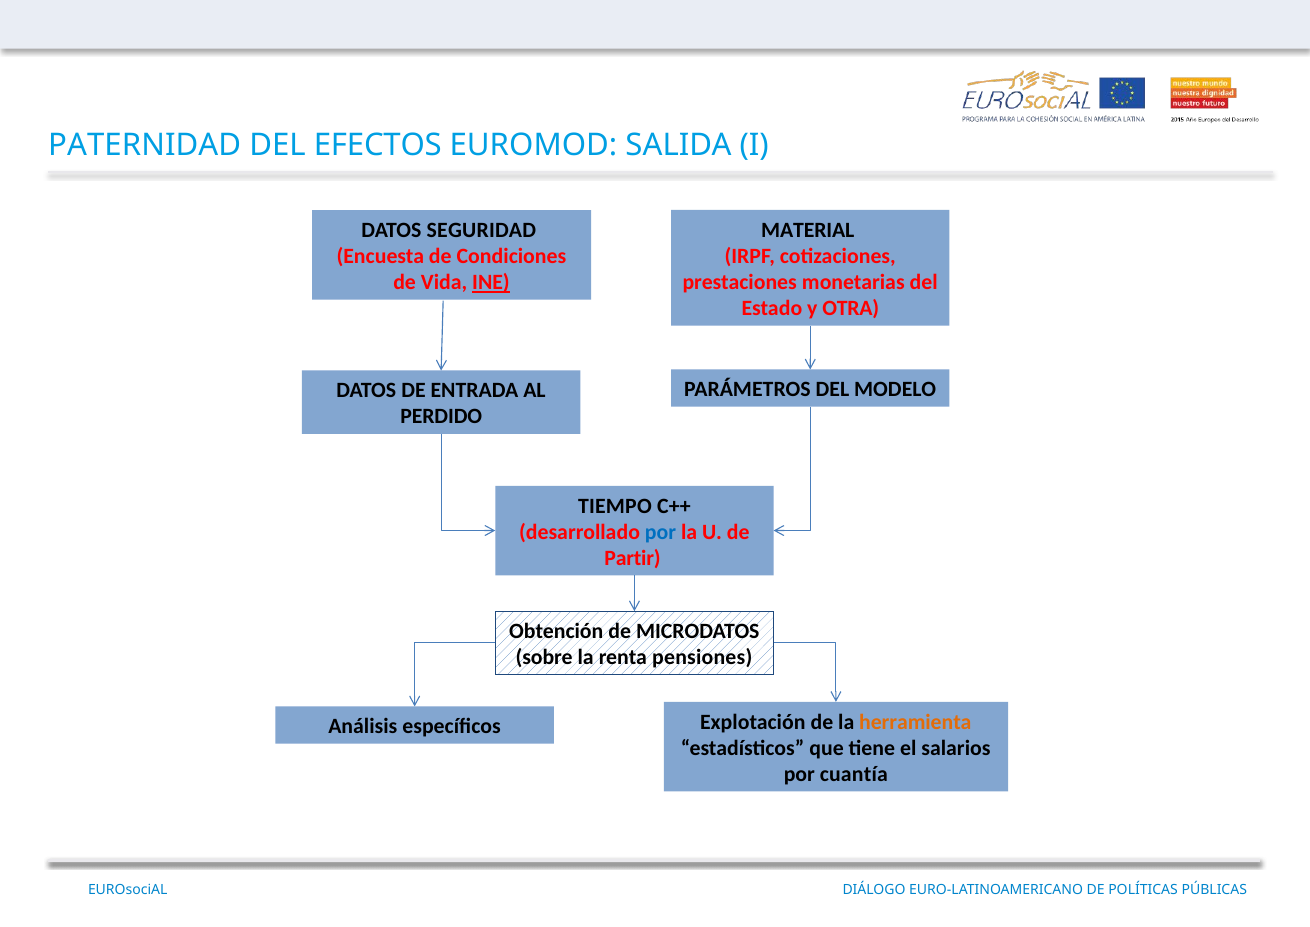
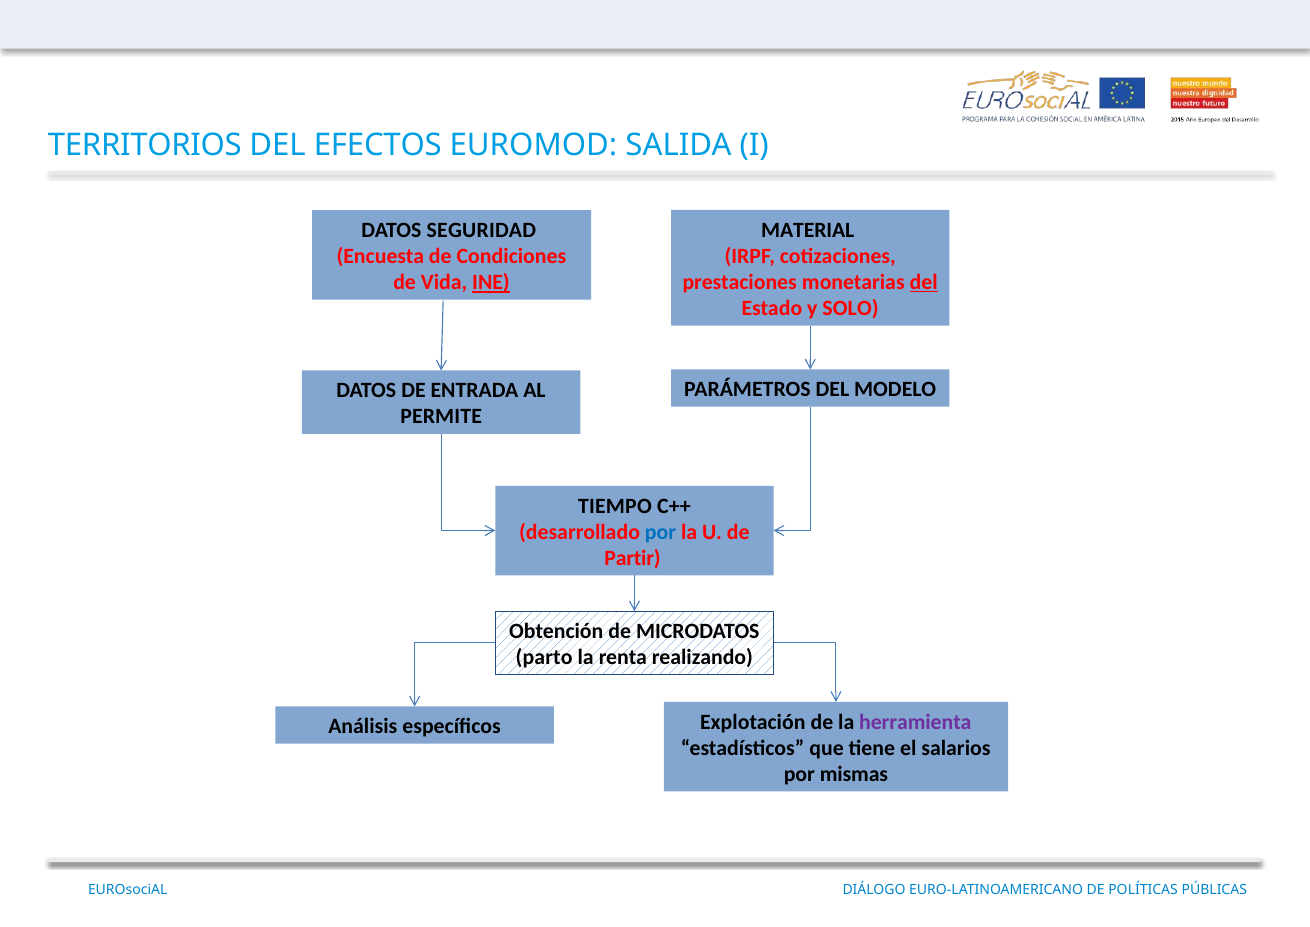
PATERNIDAD: PATERNIDAD -> TERRITORIOS
del at (924, 282) underline: none -> present
OTRA: OTRA -> SOLO
PERDIDO: PERDIDO -> PERMITE
sobre: sobre -> parto
pensiones: pensiones -> realizando
herramienta colour: orange -> purple
cuantía: cuantía -> mismas
